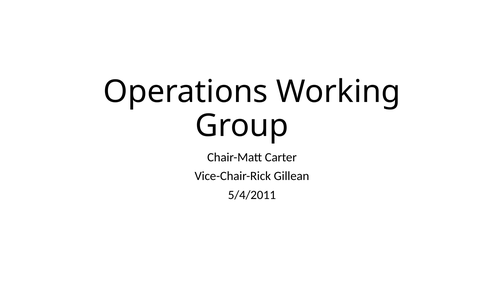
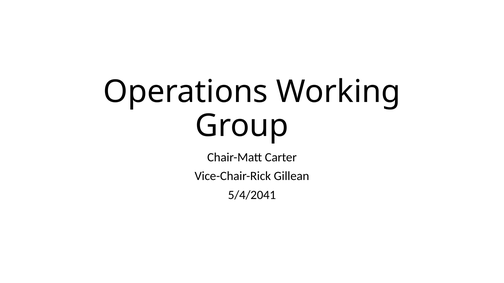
5/4/2011: 5/4/2011 -> 5/4/2041
